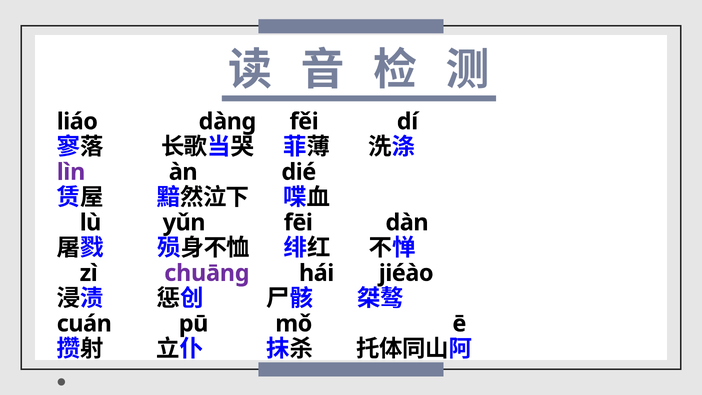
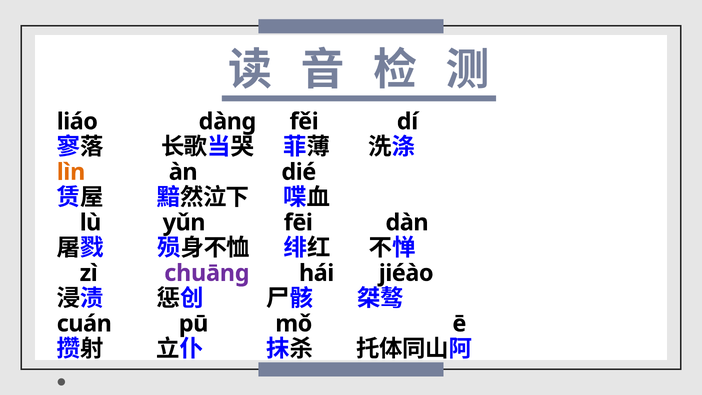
lìn colour: purple -> orange
